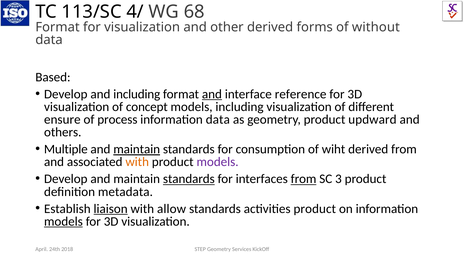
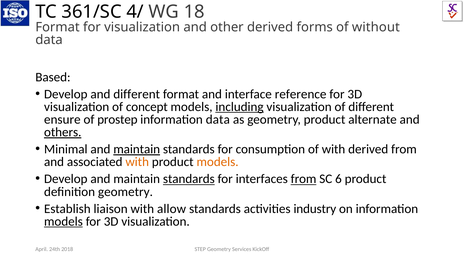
113/SC: 113/SC -> 361/SC
68: 68 -> 18
and including: including -> different
and at (212, 94) underline: present -> none
including at (240, 107) underline: none -> present
process: process -> prostep
updward: updward -> alternate
others underline: none -> present
Multiple: Multiple -> Minimal
of wiht: wiht -> with
models at (218, 162) colour: purple -> orange
3: 3 -> 6
definition metadata: metadata -> geometry
liaison underline: present -> none
activities product: product -> industry
